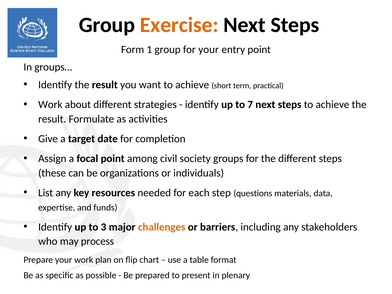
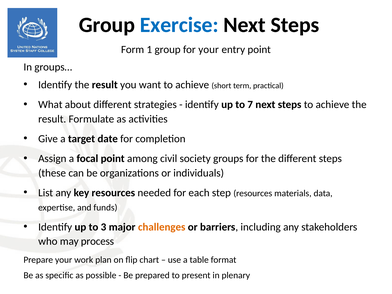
Exercise colour: orange -> blue
Work at (50, 105): Work -> What
step questions: questions -> resources
